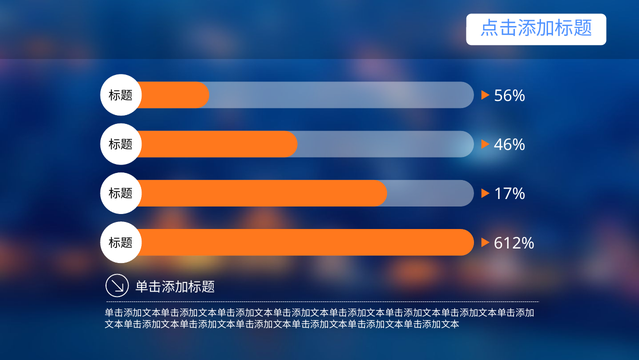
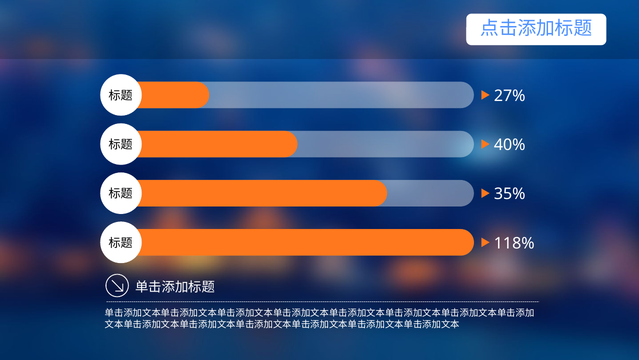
56%: 56% -> 27%
46%: 46% -> 40%
17%: 17% -> 35%
612%: 612% -> 118%
